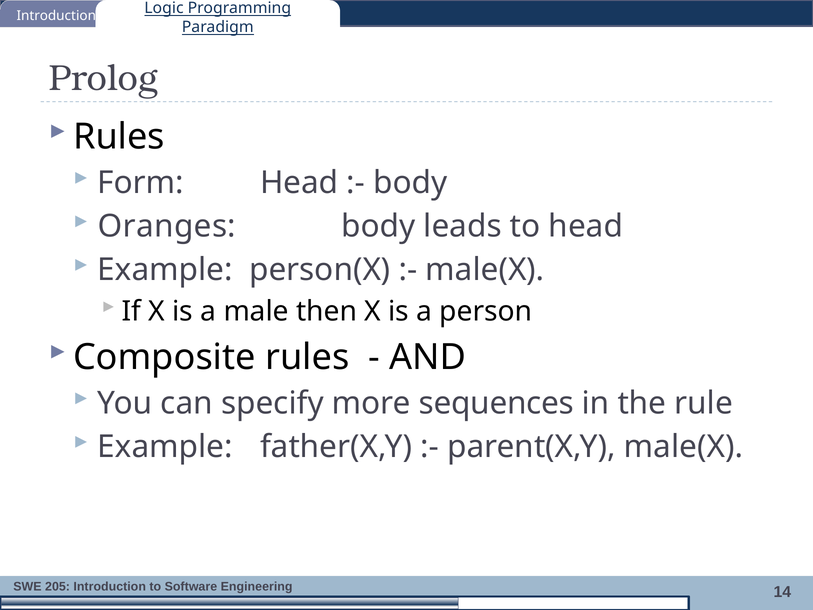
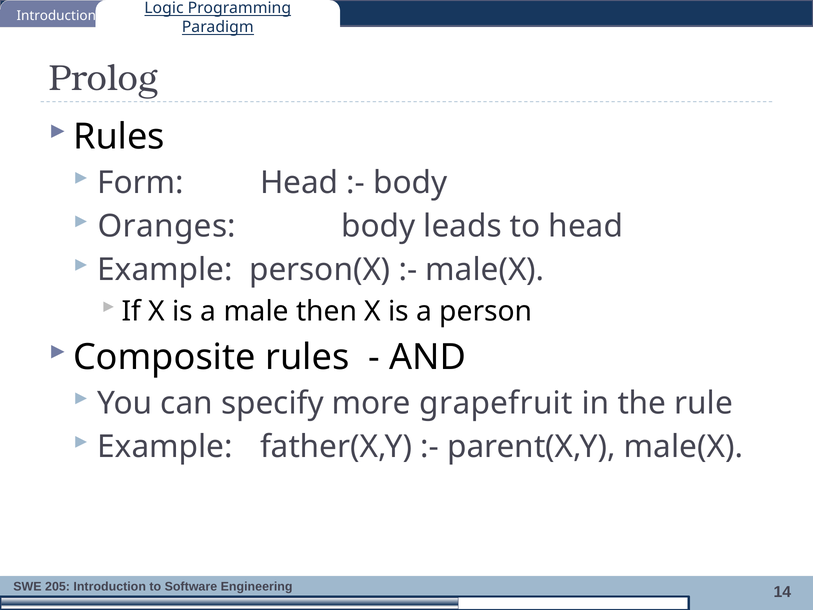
sequences: sequences -> grapefruit
